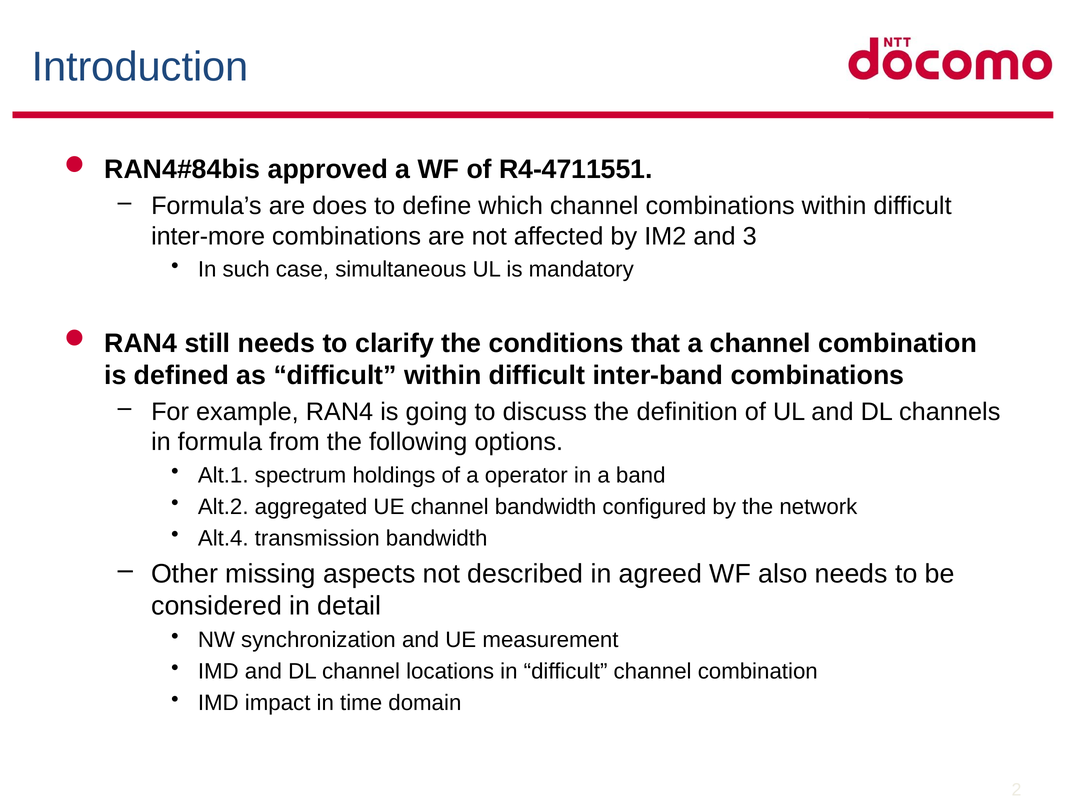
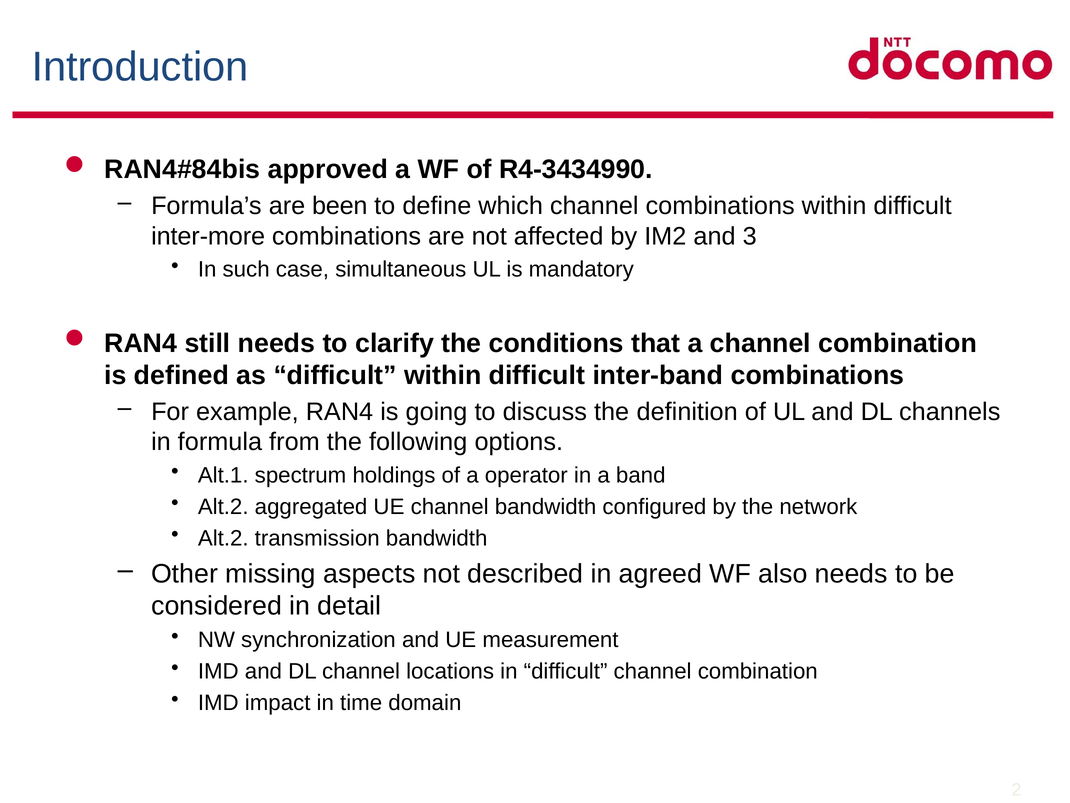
R4-4711551: R4-4711551 -> R4-3434990
does: does -> been
Alt.4 at (223, 538): Alt.4 -> Alt.2
